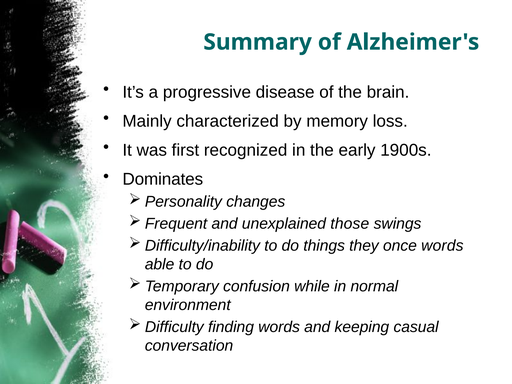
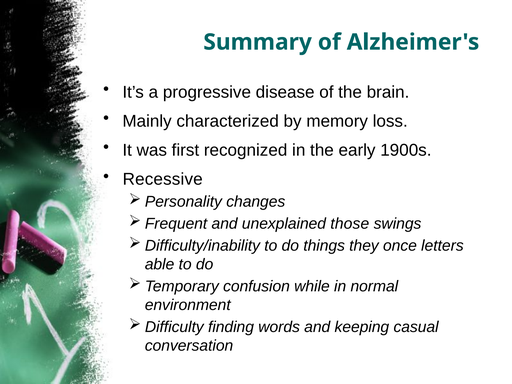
Dominates: Dominates -> Recessive
once words: words -> letters
